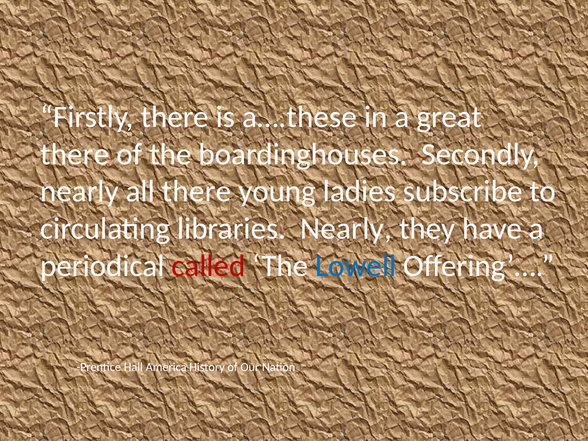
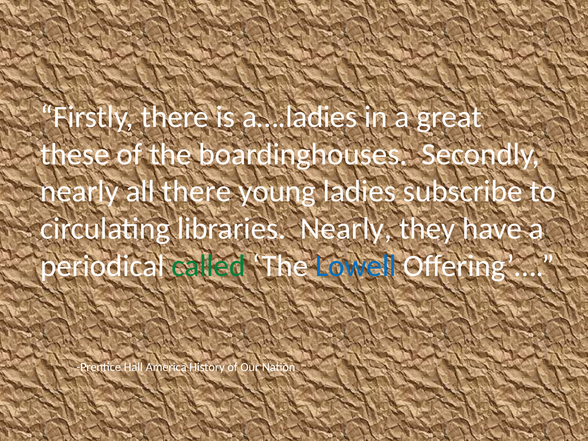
a….these: a….these -> a….ladies
there at (75, 154): there -> these
called colour: red -> green
